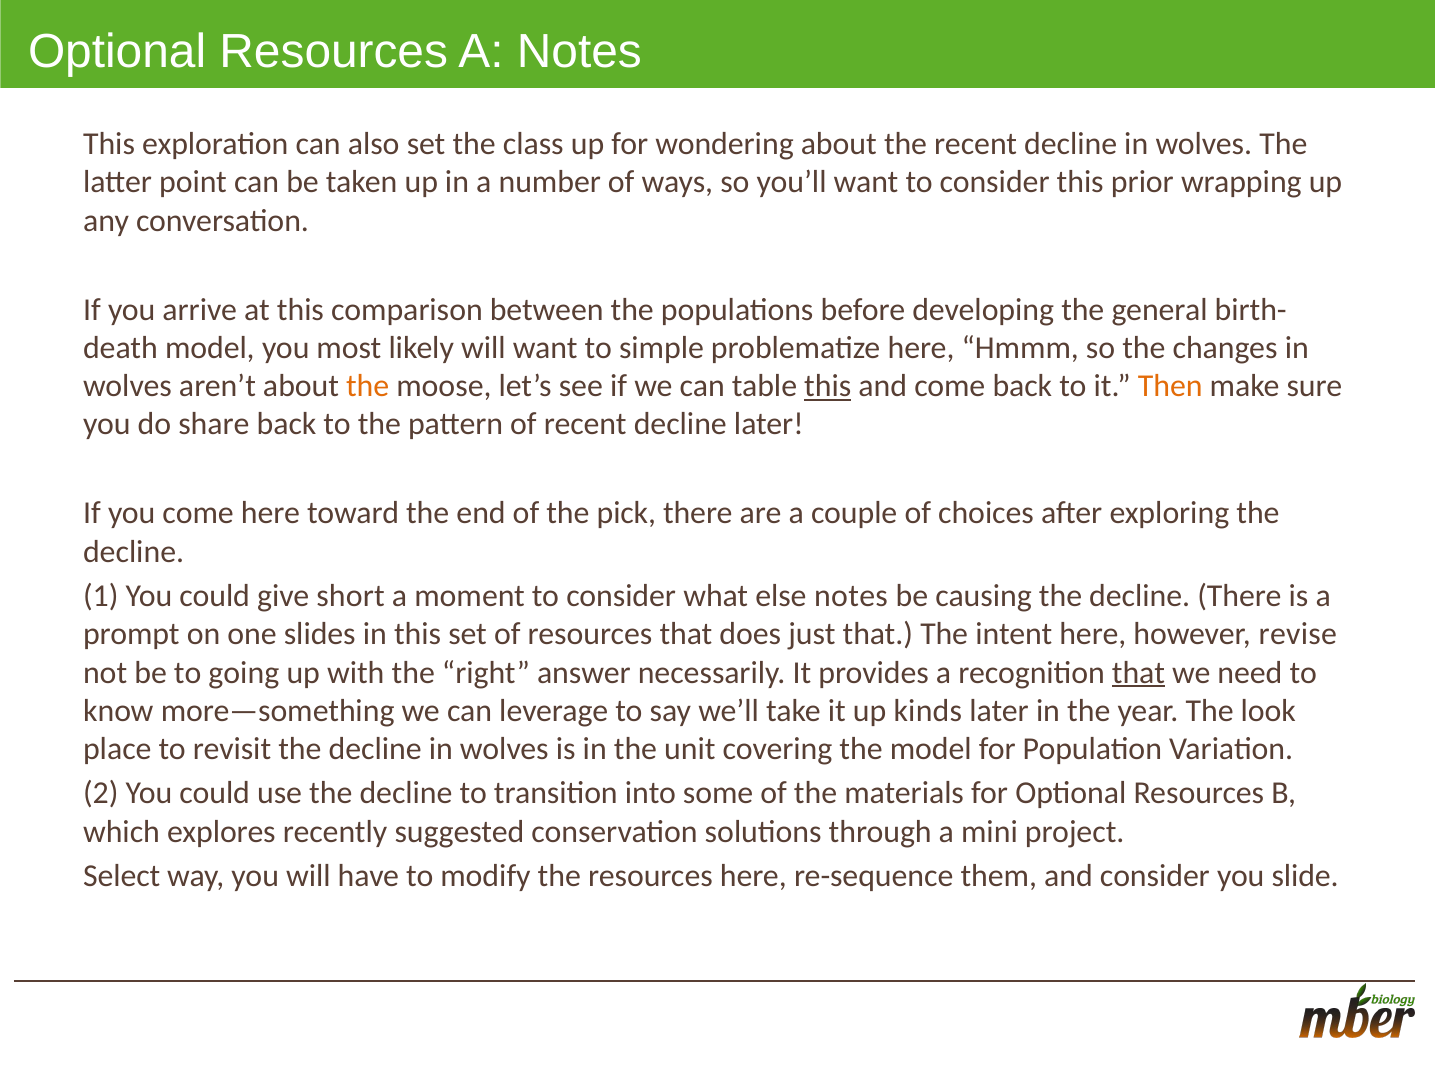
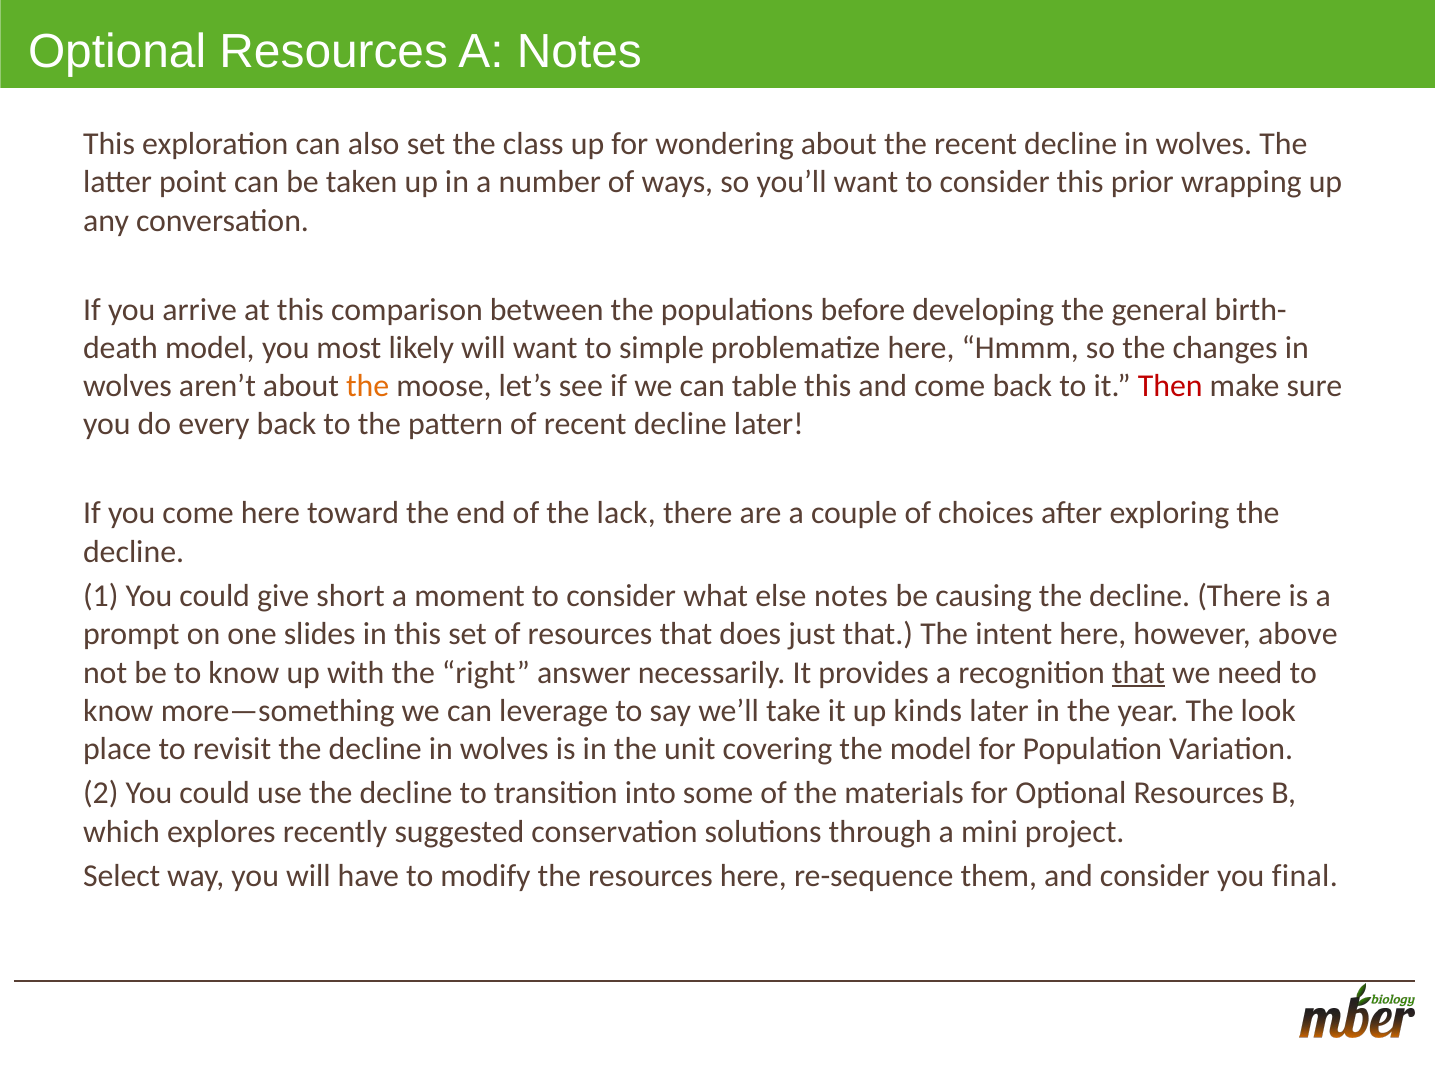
this at (828, 386) underline: present -> none
Then colour: orange -> red
share: share -> every
pick: pick -> lack
revise: revise -> above
be to going: going -> know
slide: slide -> final
